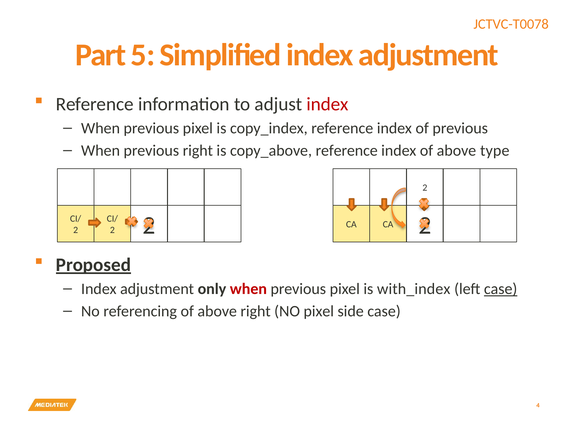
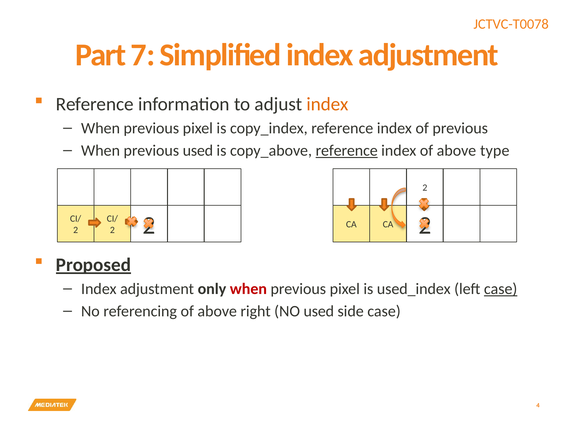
5: 5 -> 7
index at (327, 104) colour: red -> orange
previous right: right -> used
reference at (347, 151) underline: none -> present
with_index: with_index -> used_index
NO pixel: pixel -> used
